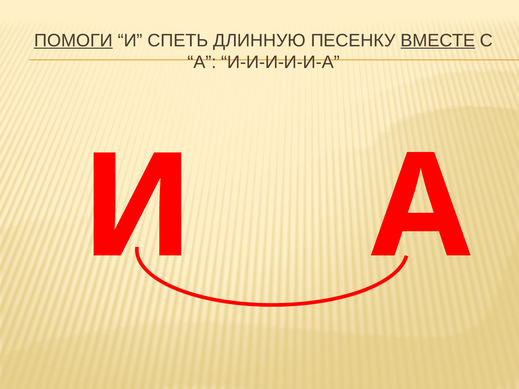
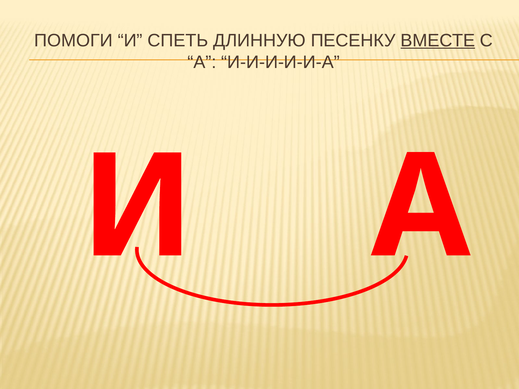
ПОМОГИ underline: present -> none
